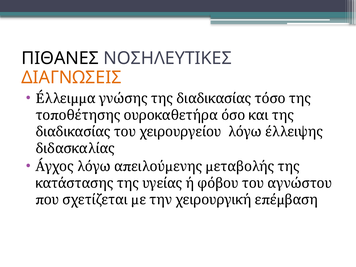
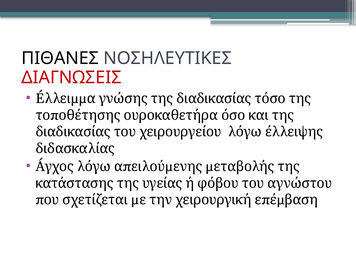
ΔΙΑΓΝΩΣΕΙΣ colour: orange -> red
